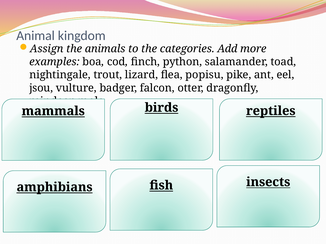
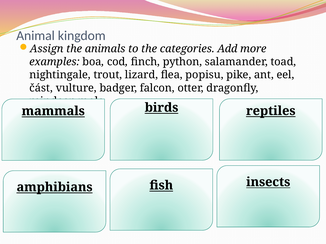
jsou: jsou -> část
